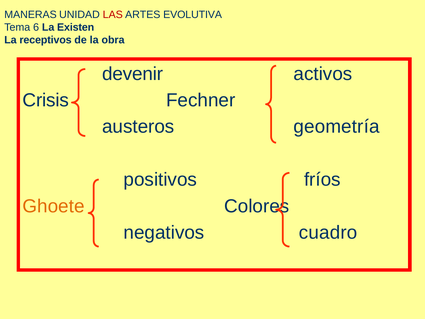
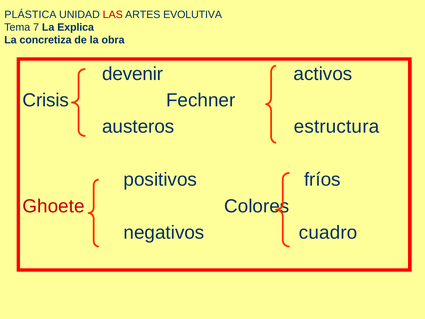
MANERAS: MANERAS -> PLÁSTICA
6: 6 -> 7
Existen: Existen -> Explica
receptivos: receptivos -> concretiza
geometría: geometría -> estructura
Ghoete colour: orange -> red
